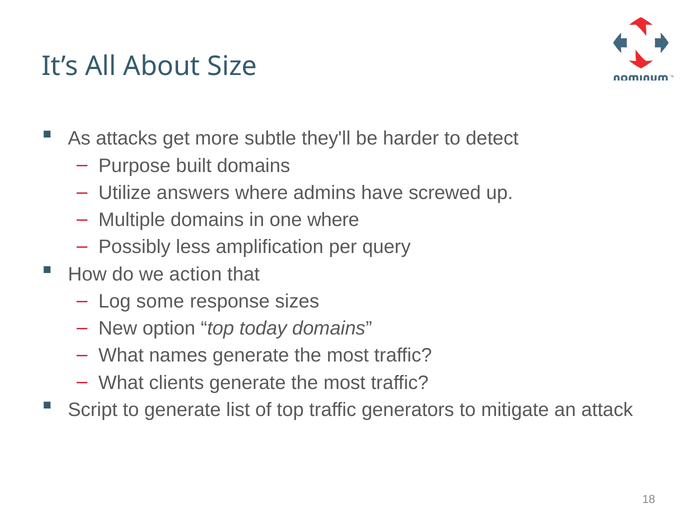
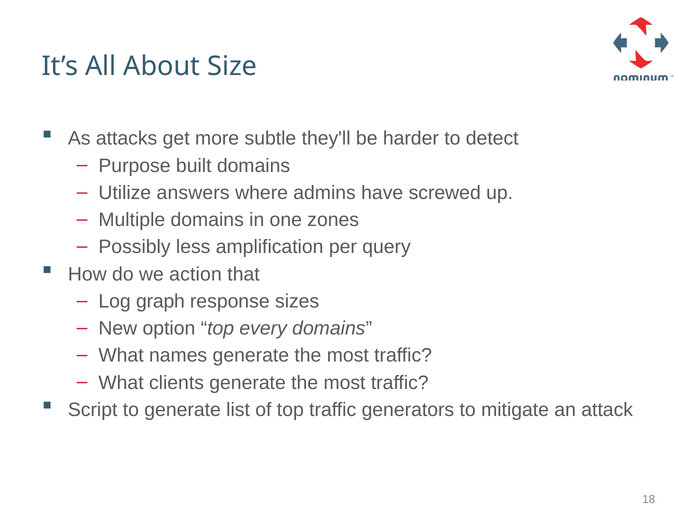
one where: where -> zones
some: some -> graph
today: today -> every
